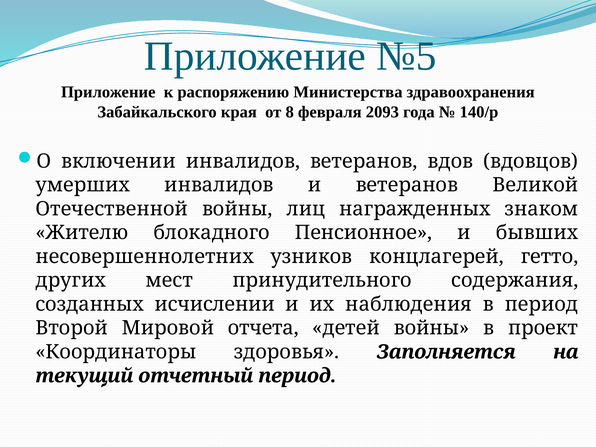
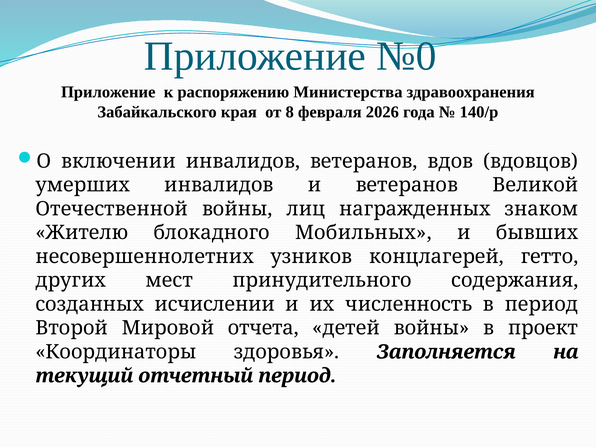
№5: №5 -> №0
2093: 2093 -> 2026
Пенсионное: Пенсионное -> Мобильных
наблюдения: наблюдения -> численность
